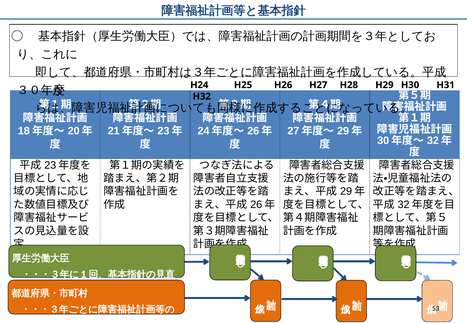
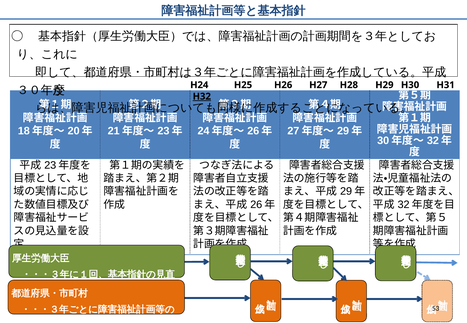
H32 underline: none -> present
